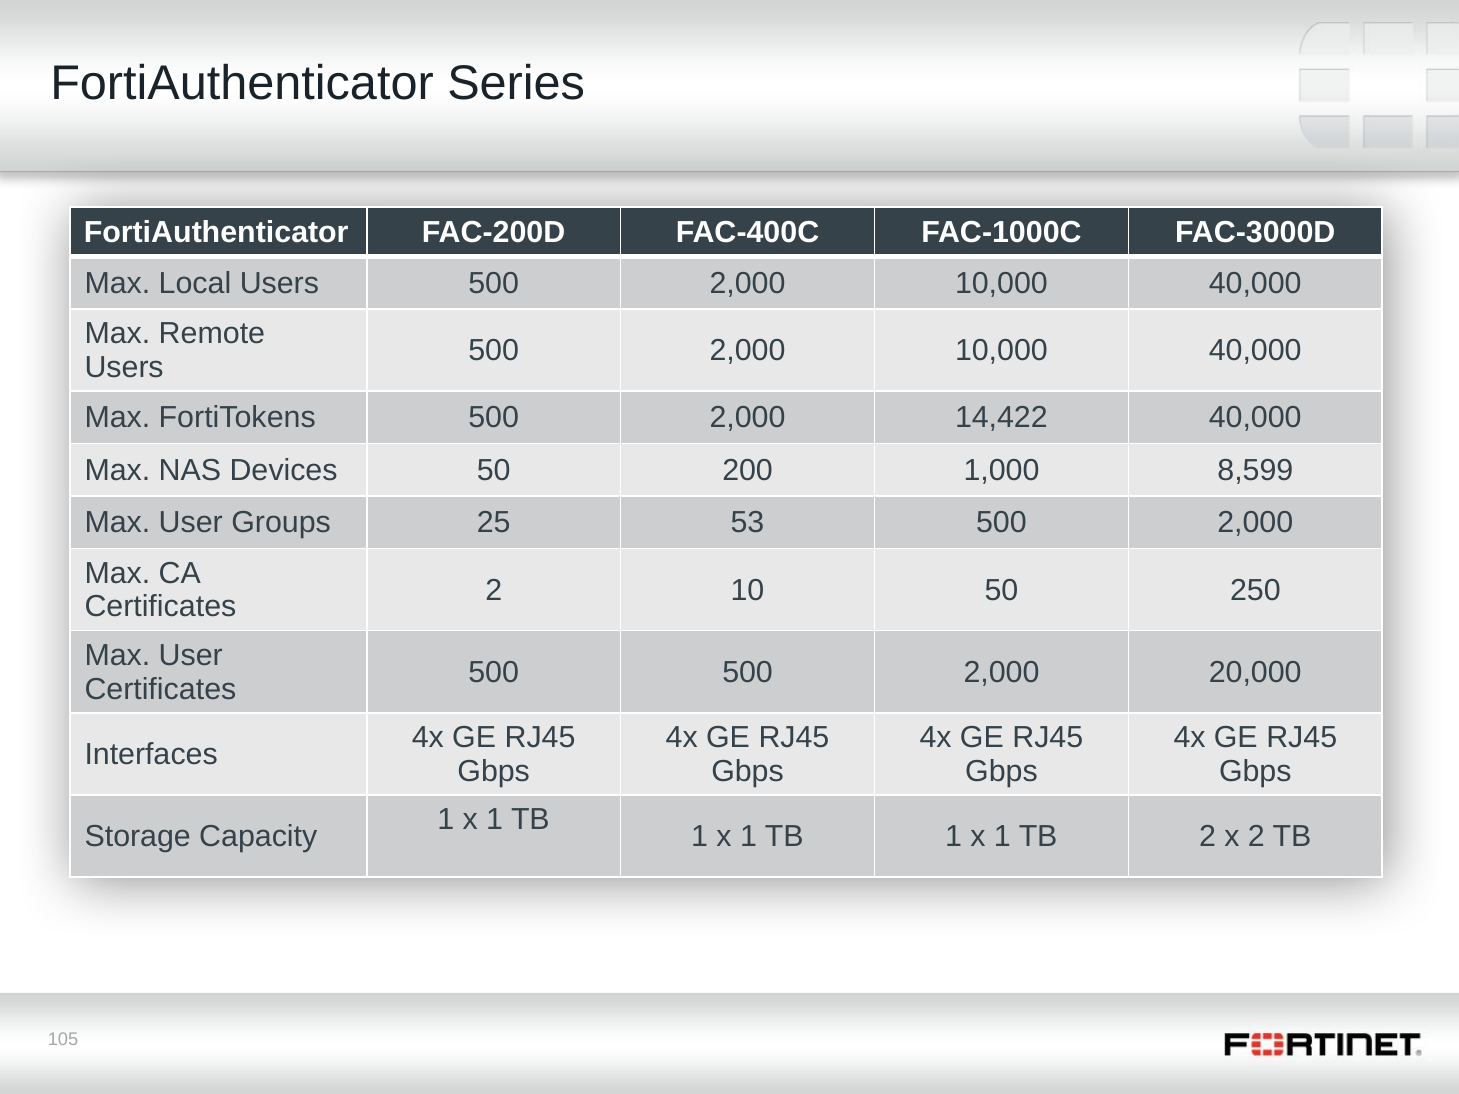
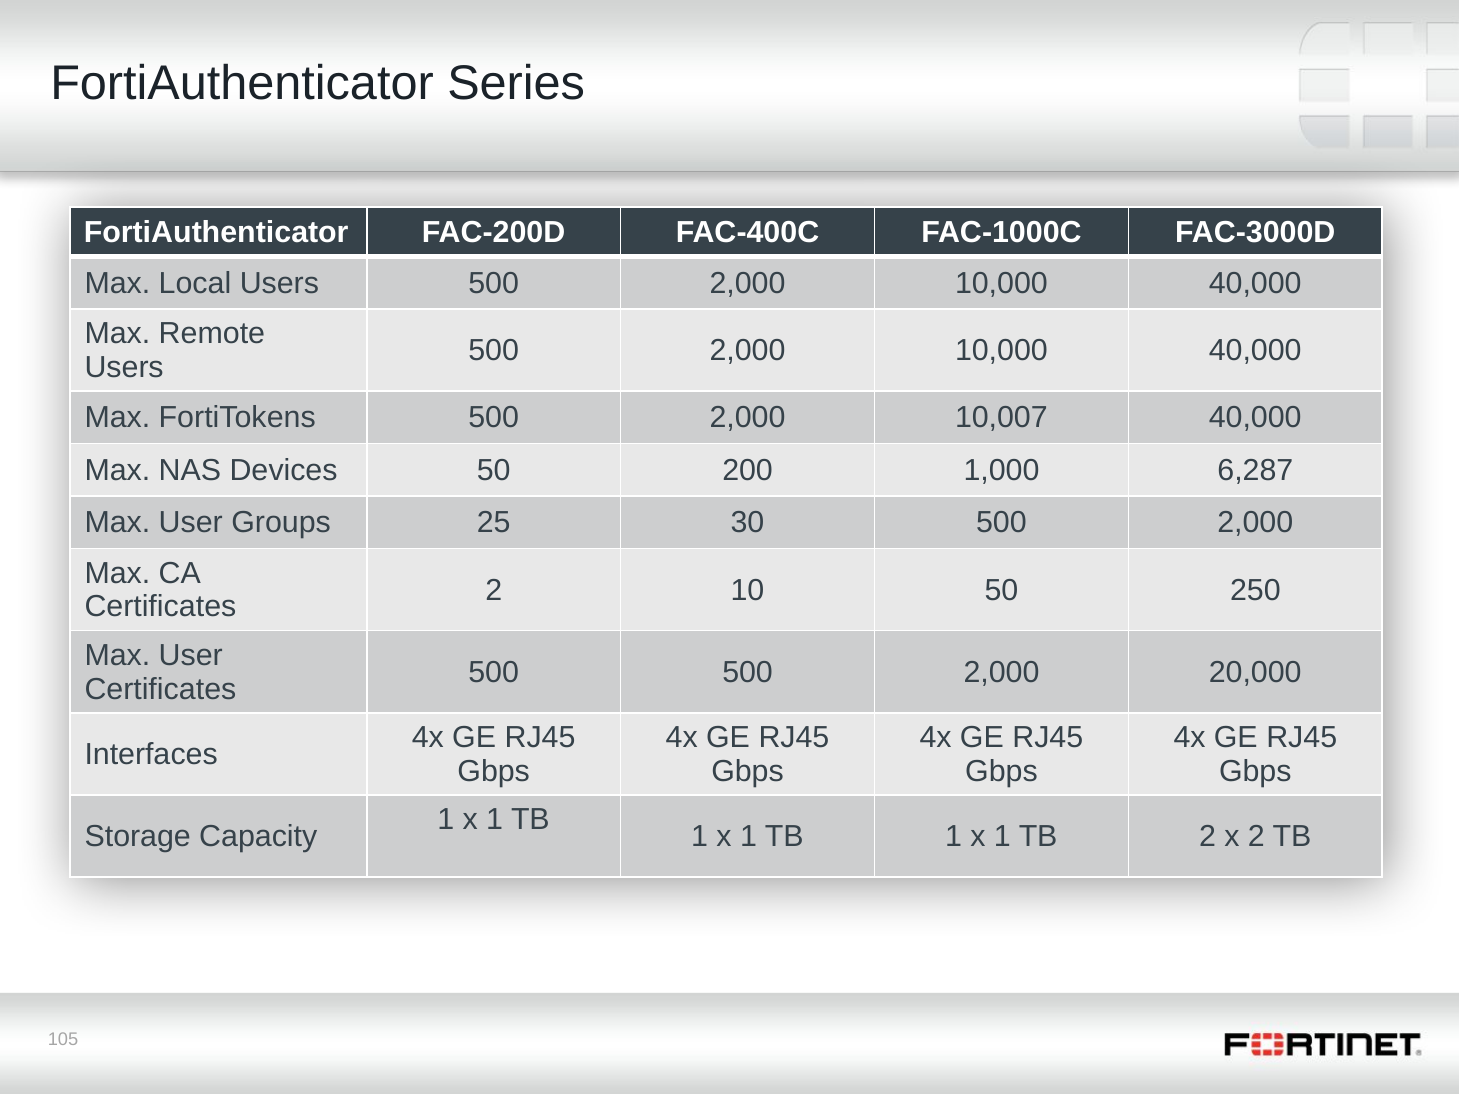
14,422: 14,422 -> 10,007
8,599: 8,599 -> 6,287
53: 53 -> 30
